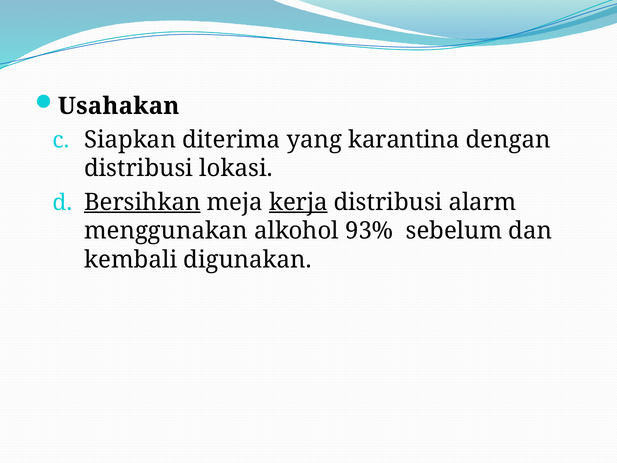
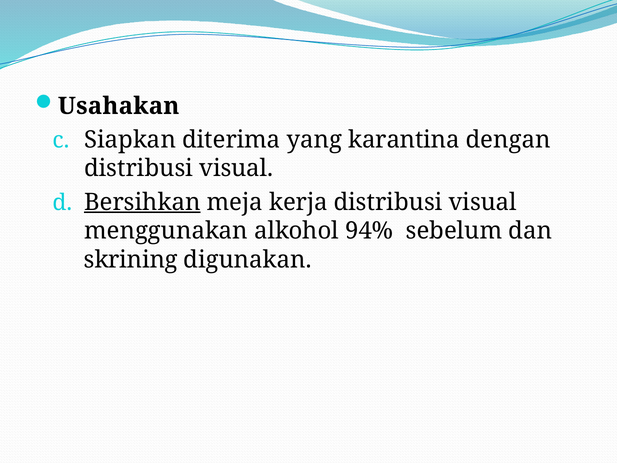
lokasi at (236, 168): lokasi -> visual
kerja underline: present -> none
alarm at (483, 202): alarm -> visual
93%: 93% -> 94%
kembali: kembali -> skrining
